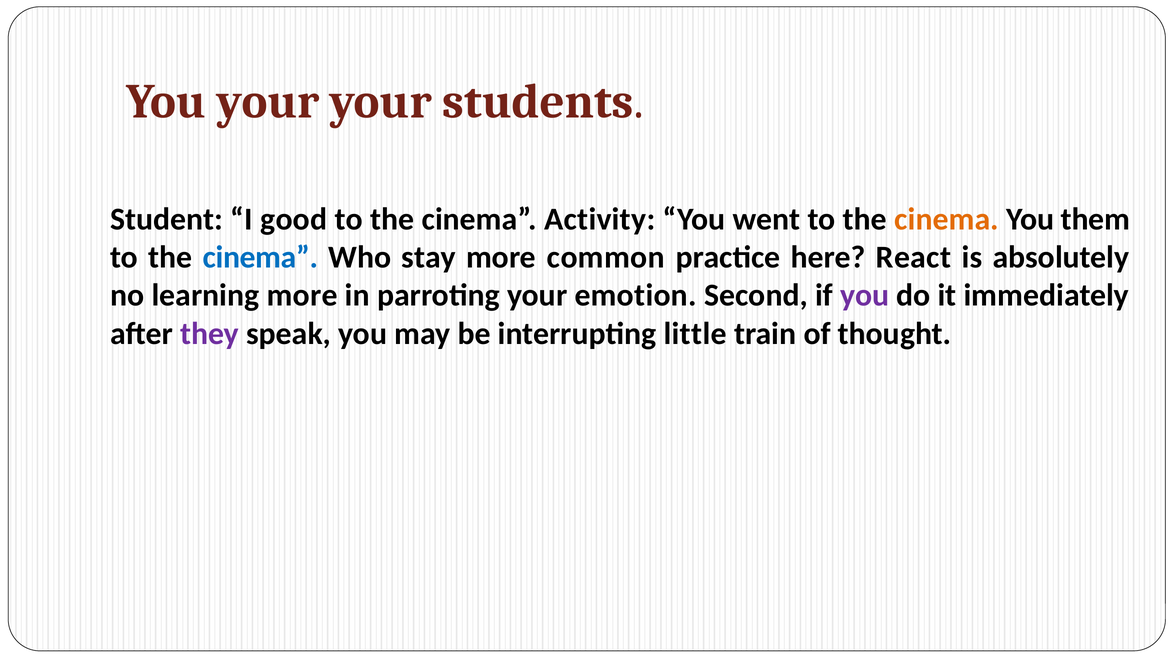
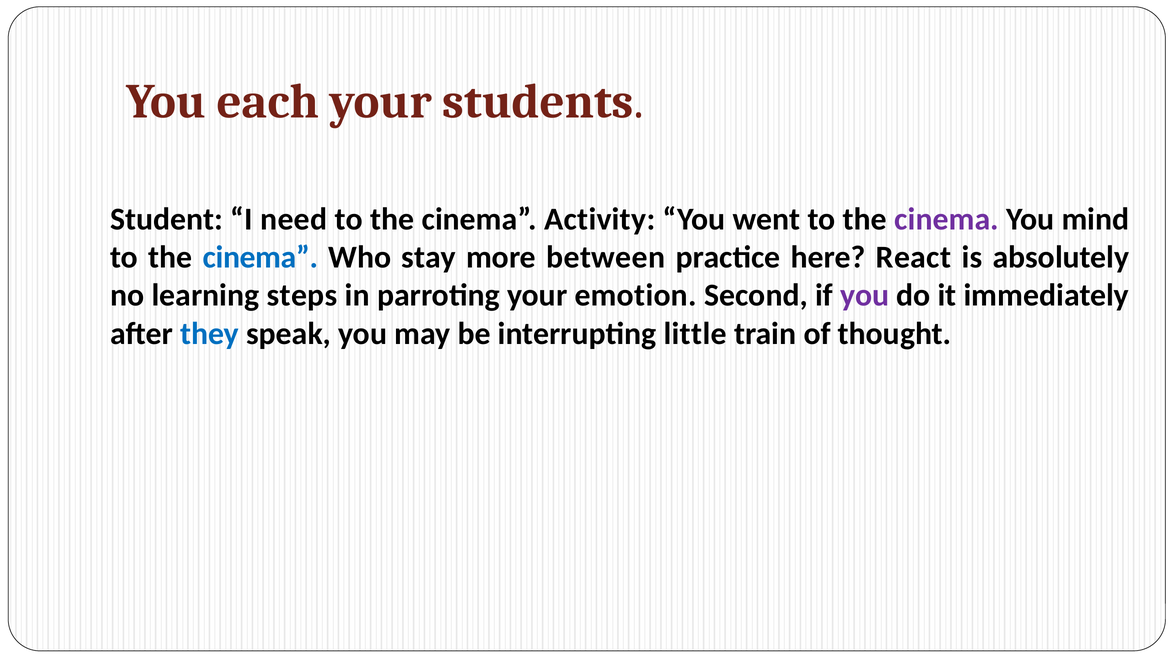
You your: your -> each
good: good -> need
cinema at (947, 219) colour: orange -> purple
them: them -> mind
common: common -> between
learning more: more -> steps
they colour: purple -> blue
